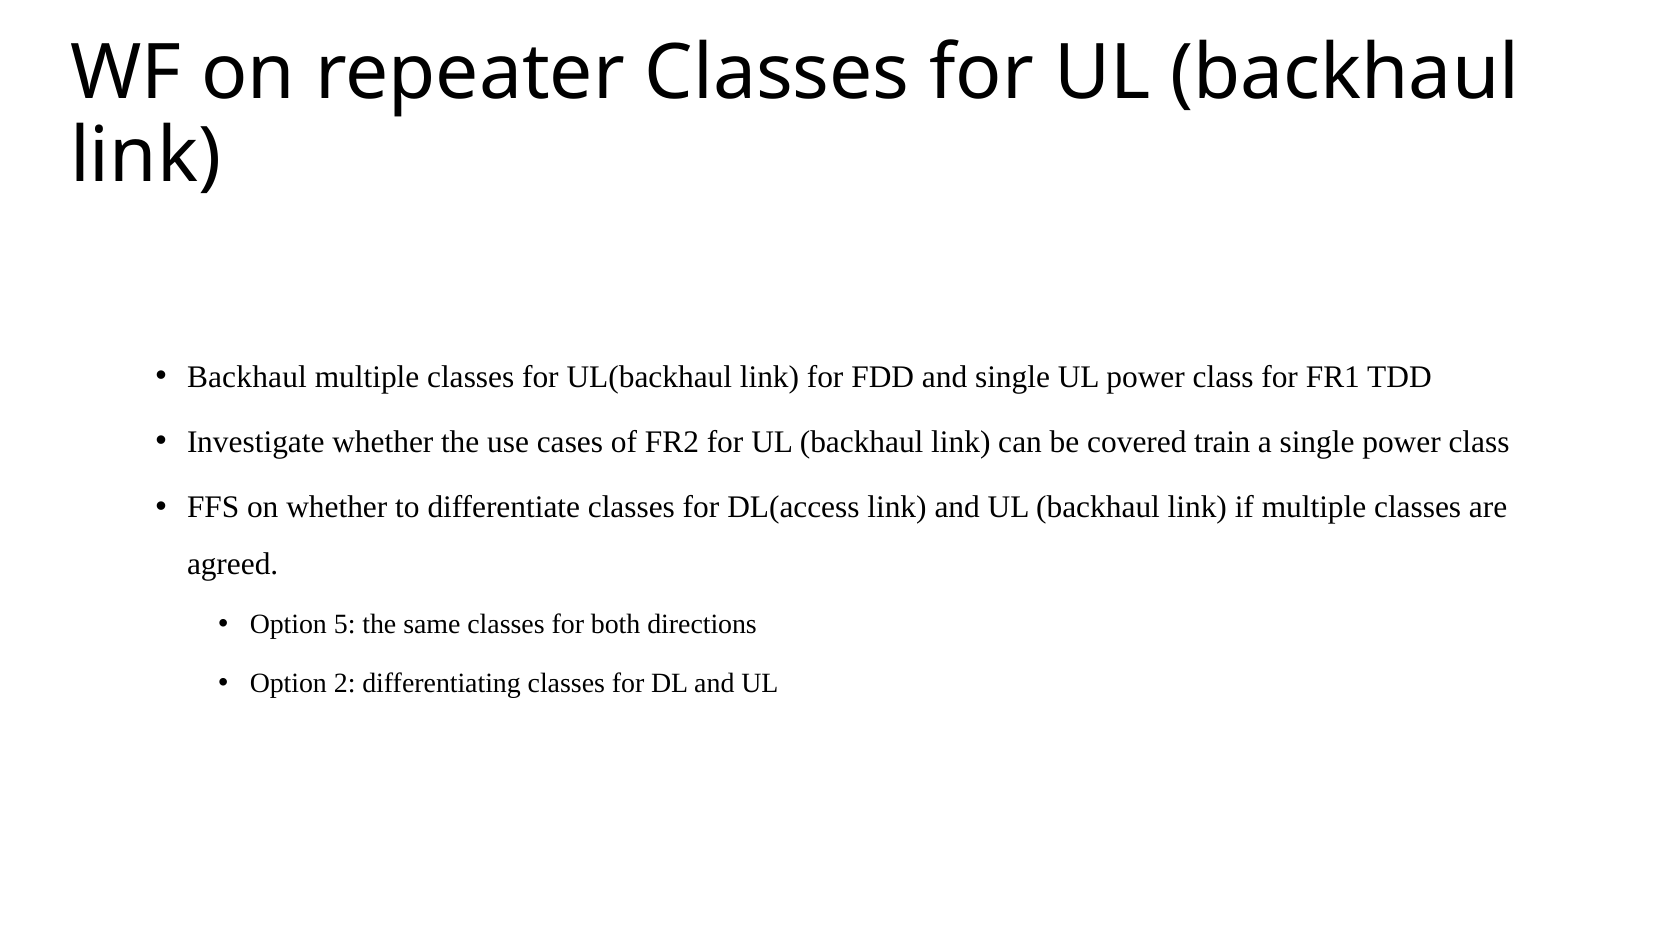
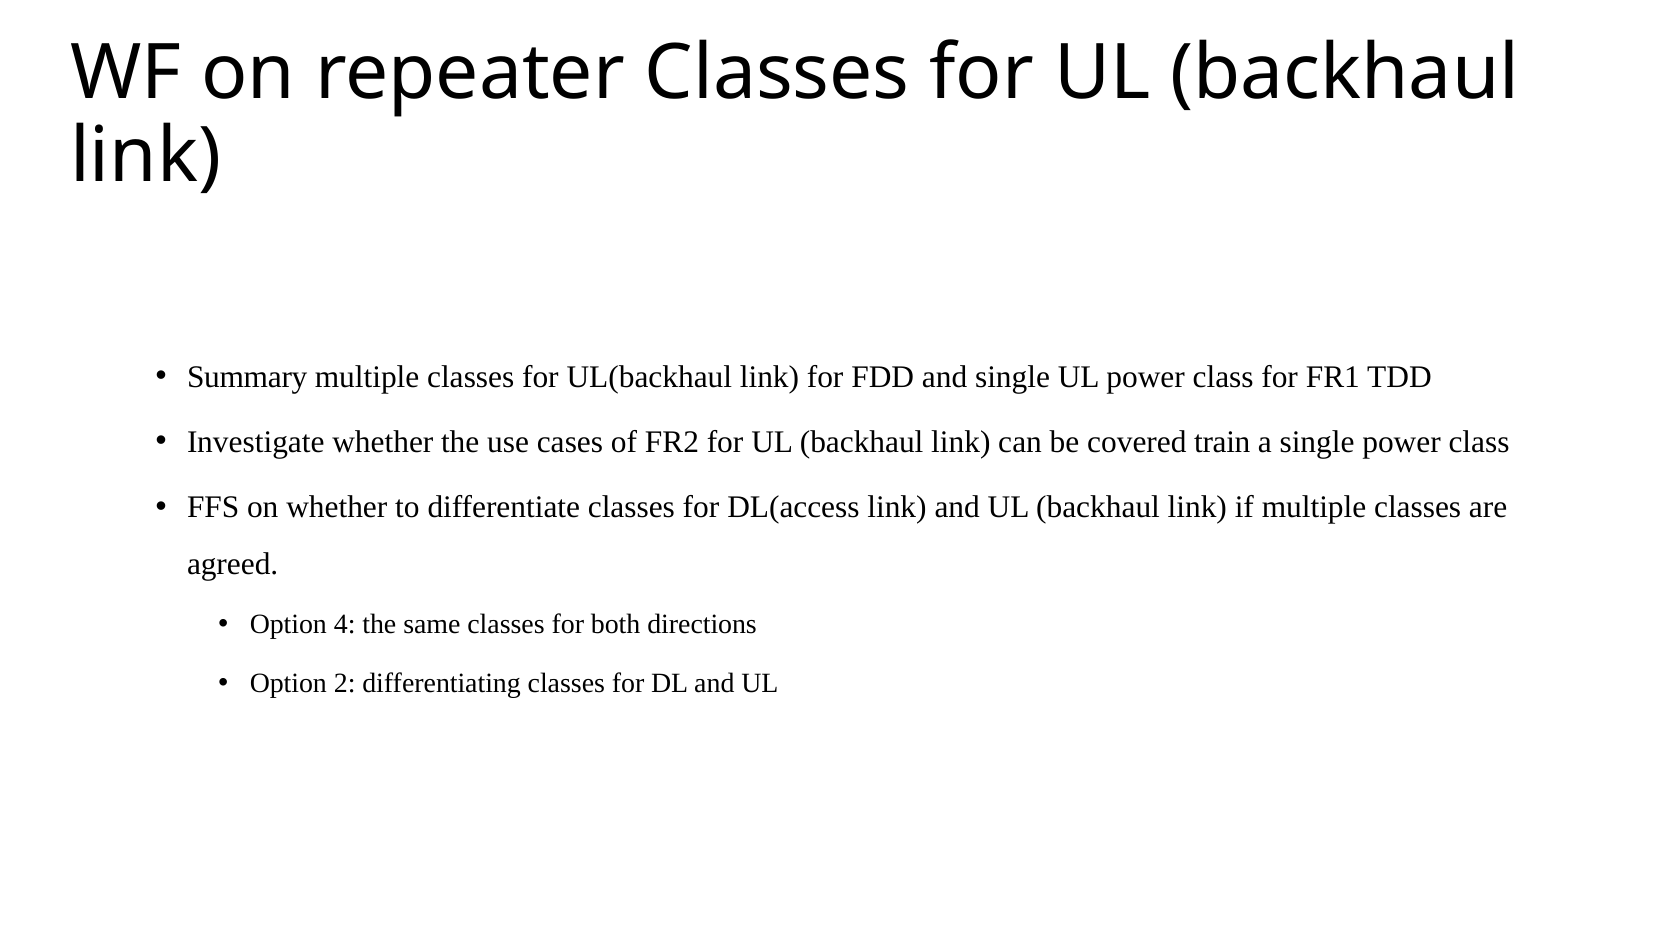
Backhaul at (247, 377): Backhaul -> Summary
5: 5 -> 4
